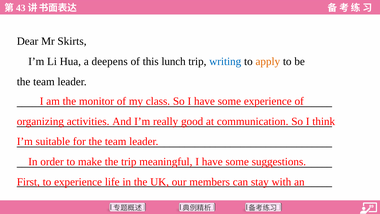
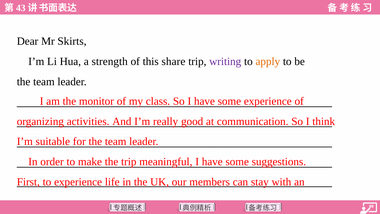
deepens: deepens -> strength
lunch: lunch -> share
writing colour: blue -> purple
